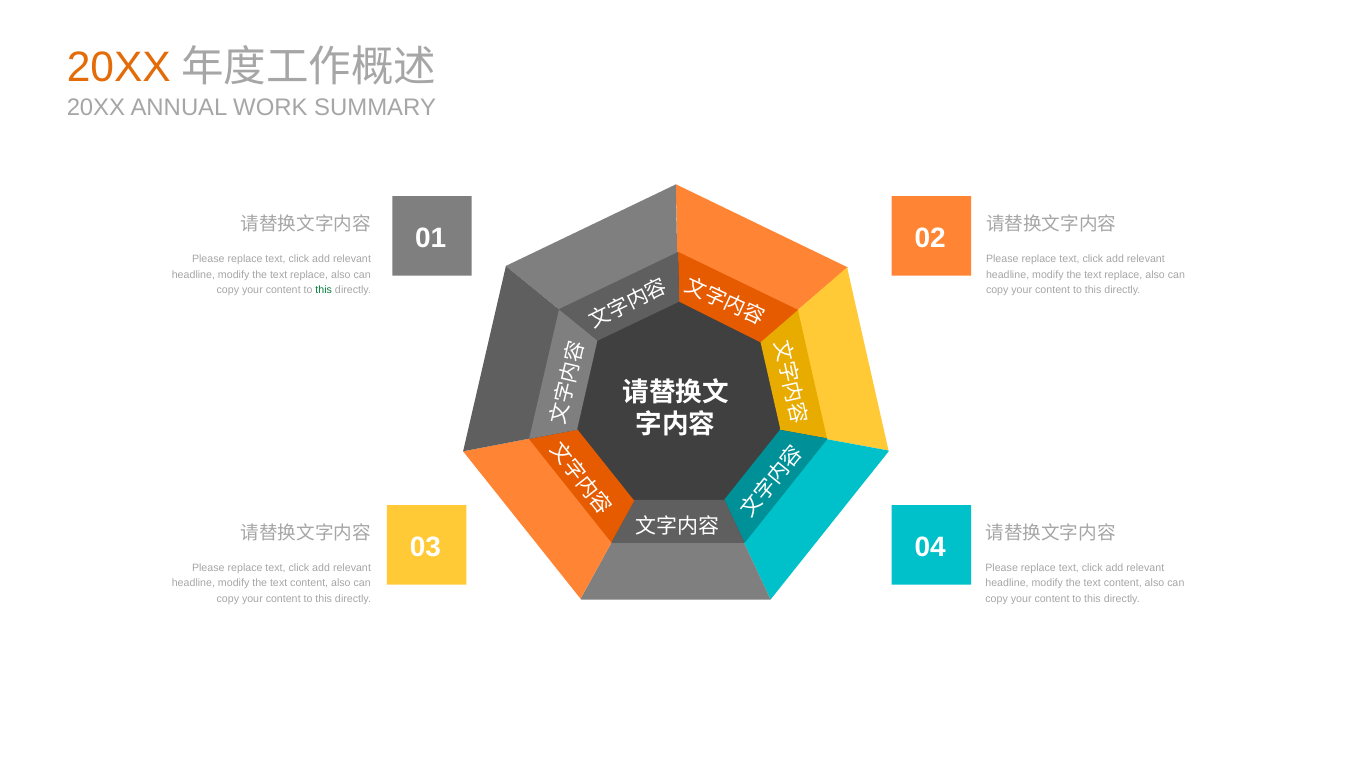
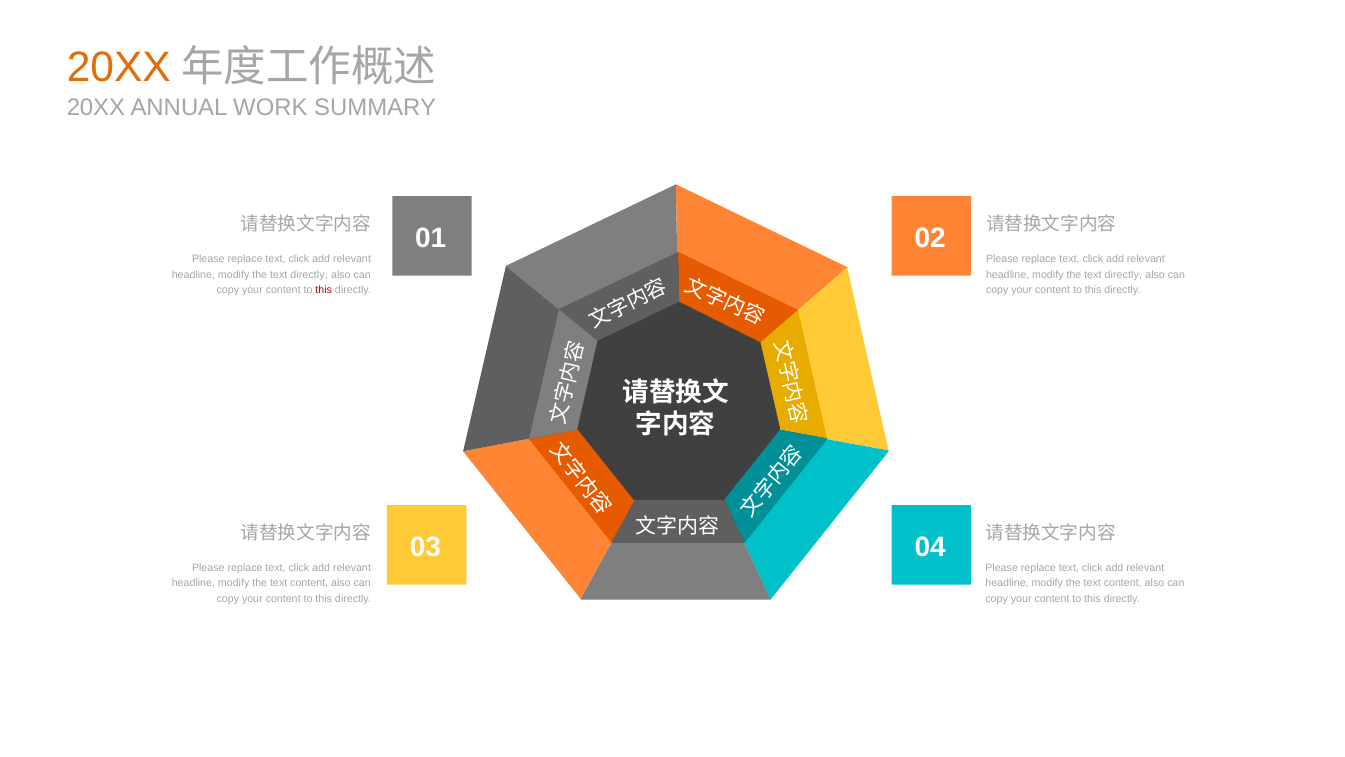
replace at (309, 274): replace -> directly
replace at (1123, 274): replace -> directly
this at (324, 290) colour: green -> red
